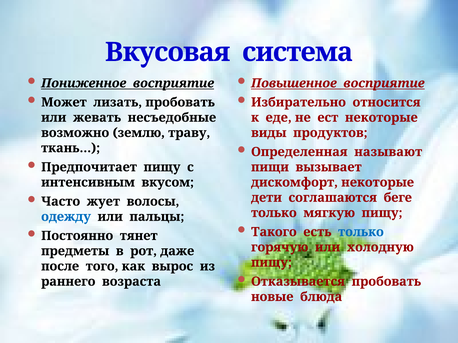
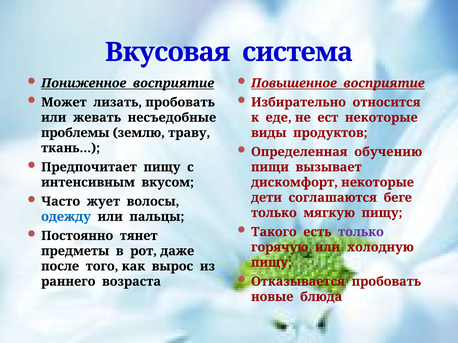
возможно: возможно -> проблемы
называют: называют -> обучению
только at (361, 232) colour: blue -> purple
